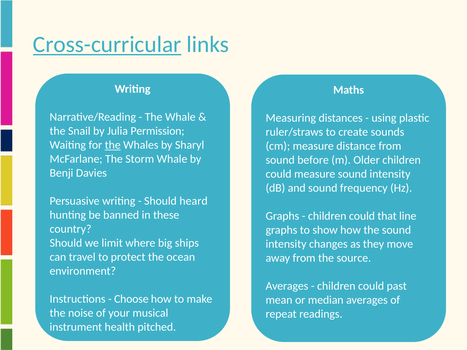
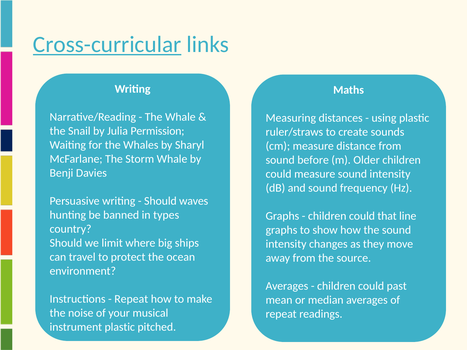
the at (113, 145) underline: present -> none
heard: heard -> waves
these: these -> types
Choose at (131, 299): Choose -> Repeat
instrument health: health -> plastic
